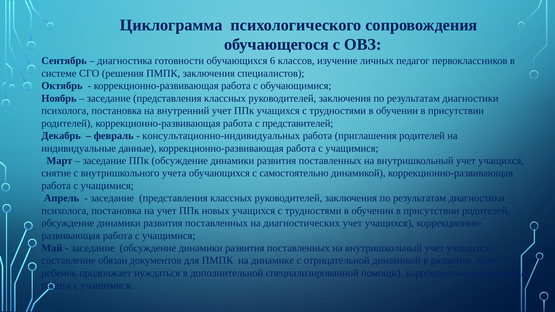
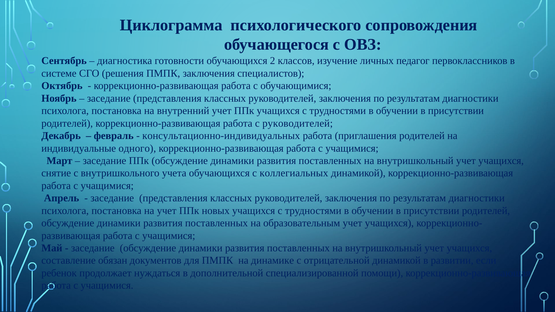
6: 6 -> 2
с представителей: представителей -> руководителей
данные: данные -> одного
самостоятельно: самостоятельно -> коллегиальных
диагностических: диагностических -> образовательным
